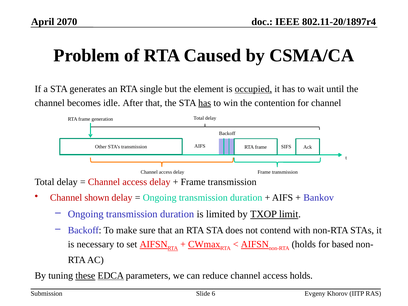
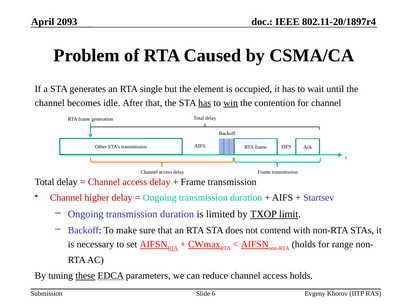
2070: 2070 -> 2093
occupied underline: present -> none
win underline: none -> present
shown: shown -> higher
Bankov: Bankov -> Startsev
based: based -> range
